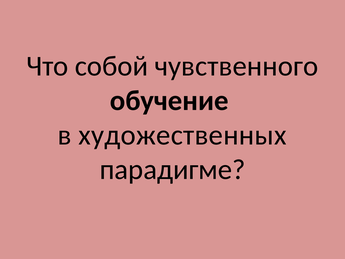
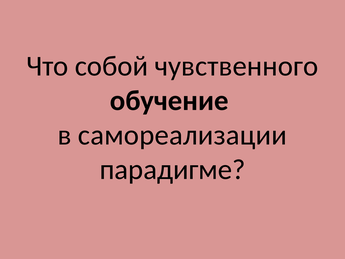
художественных: художественных -> самореализации
